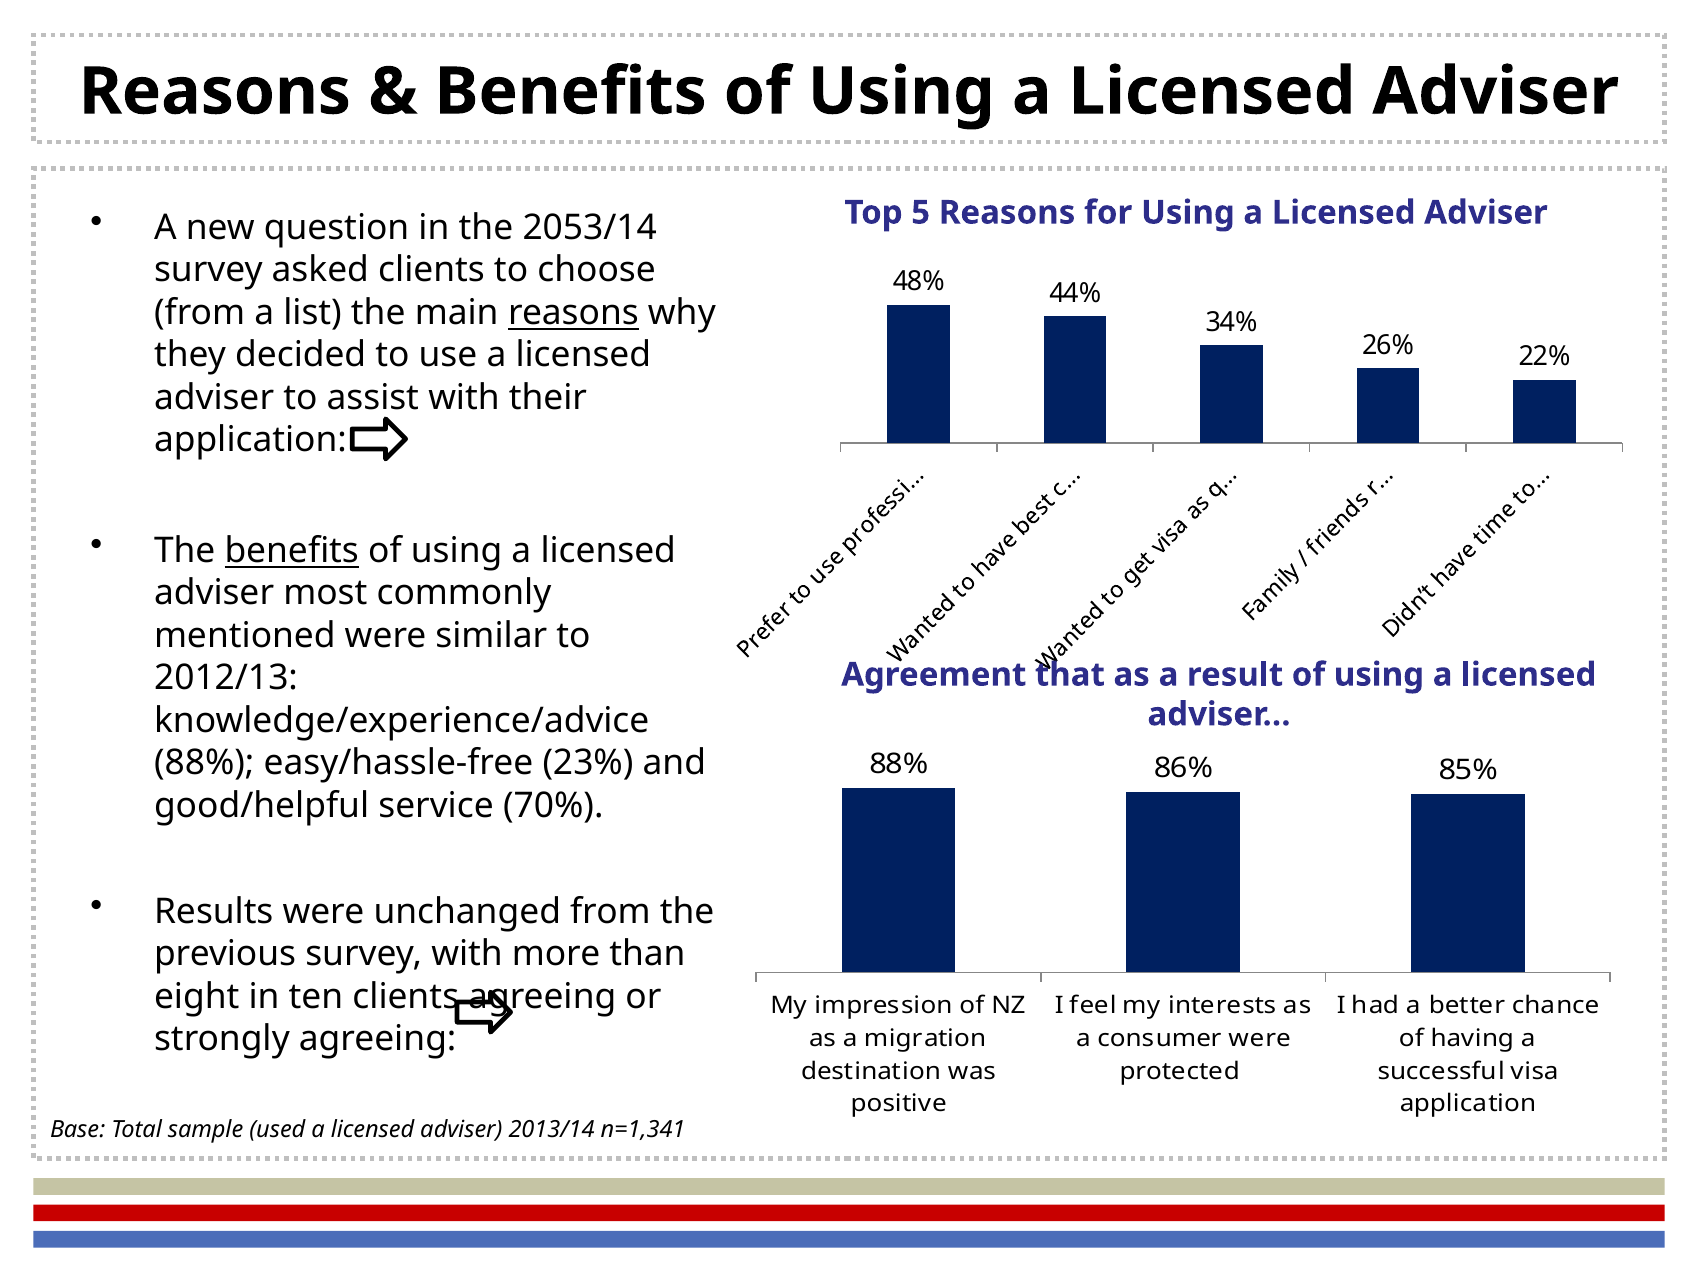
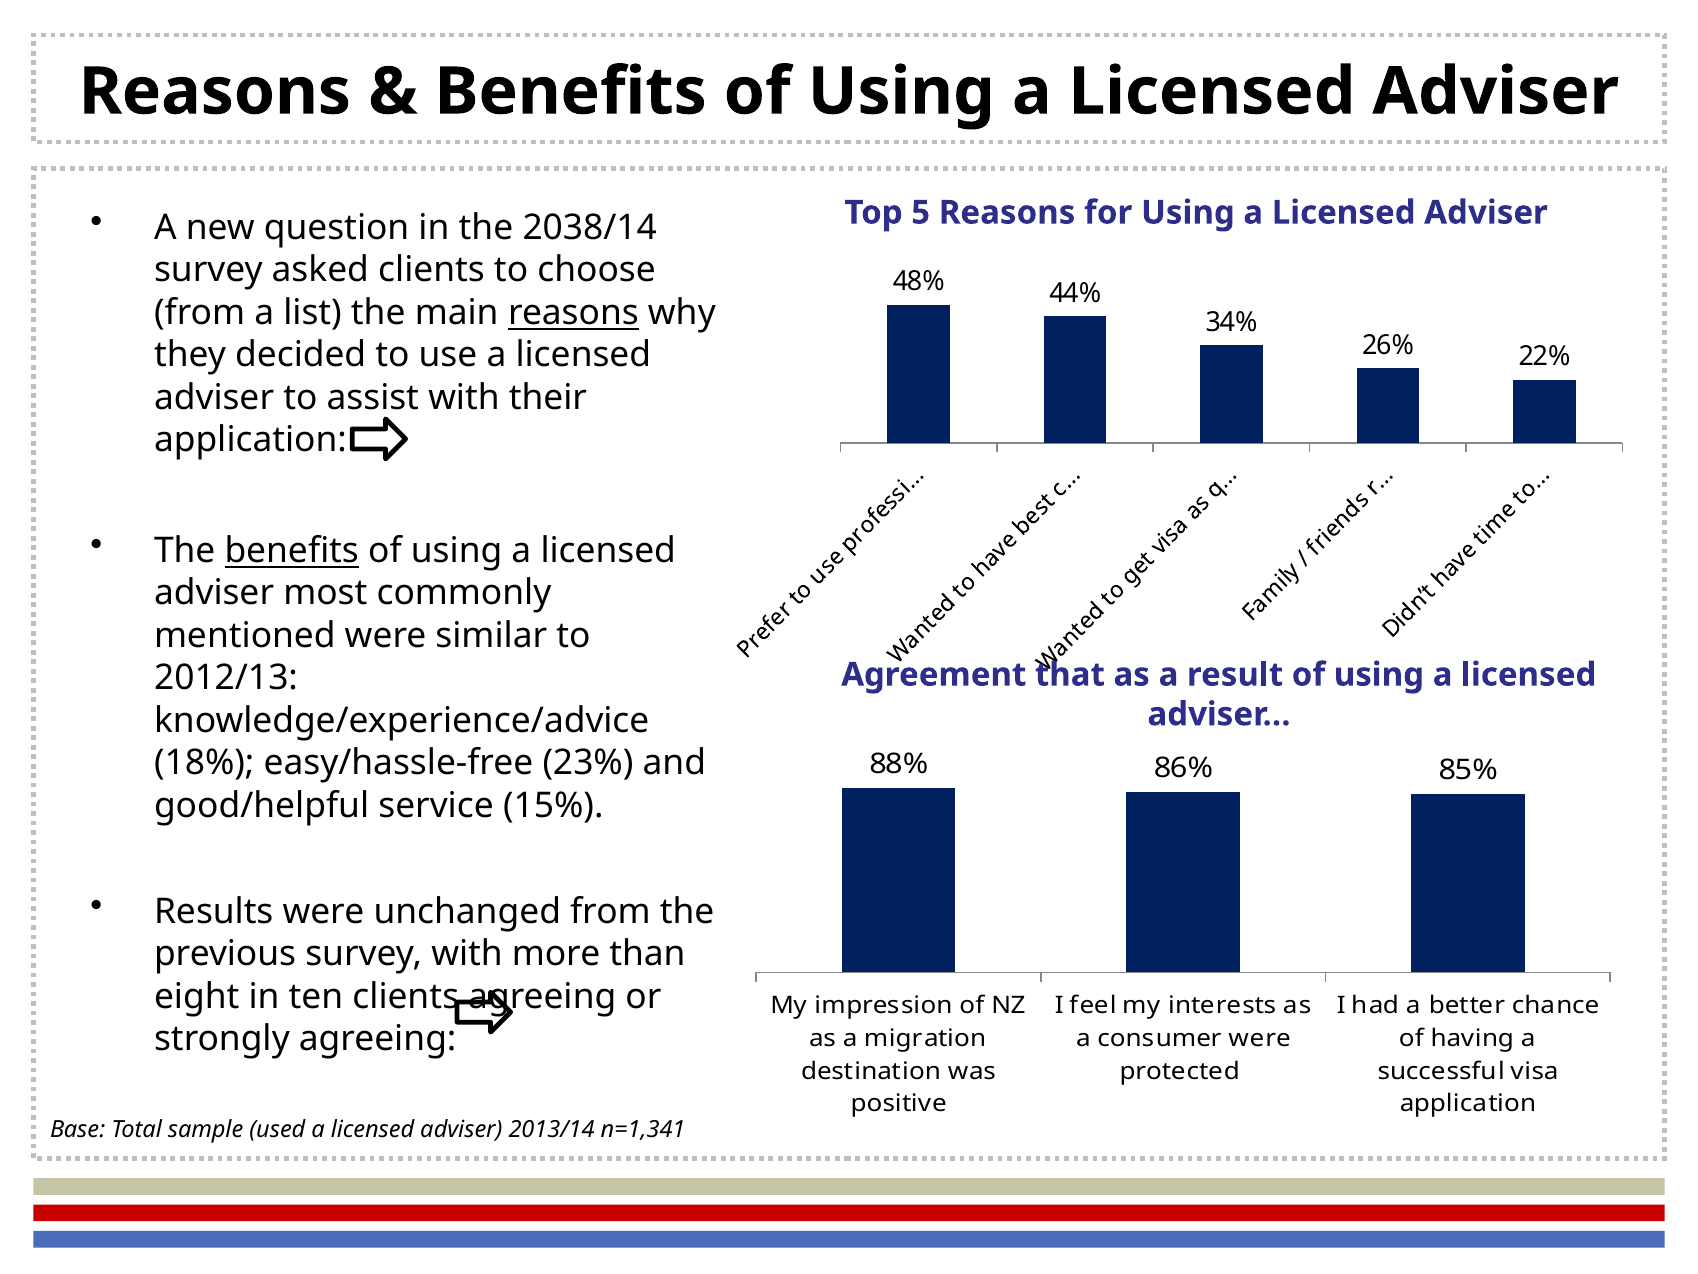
2053/14: 2053/14 -> 2038/14
88% at (204, 763): 88% -> 18%
70%: 70% -> 15%
